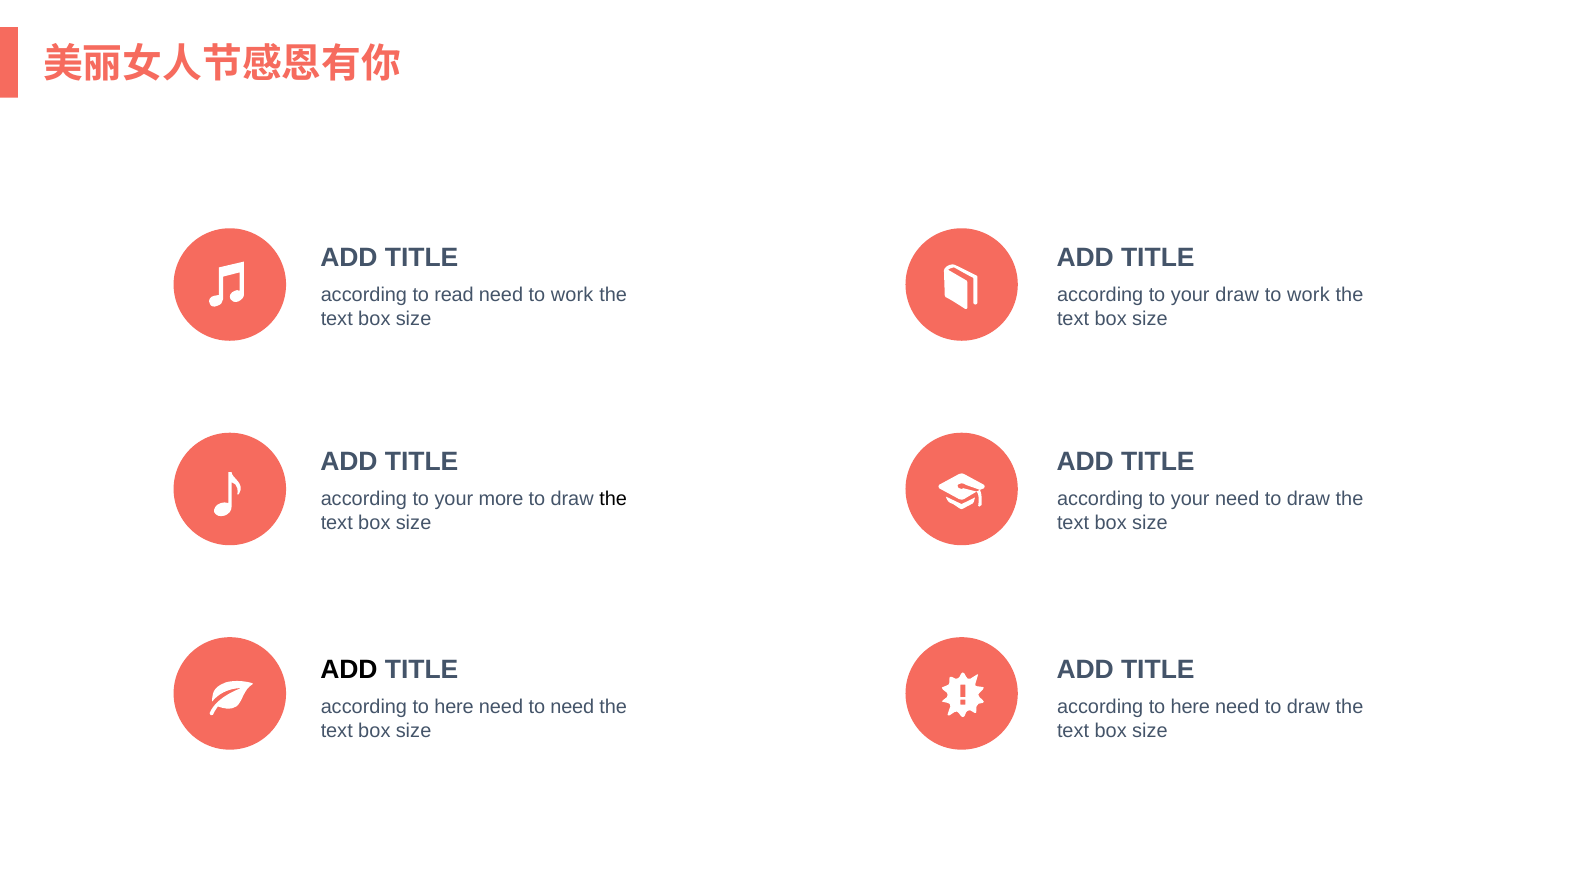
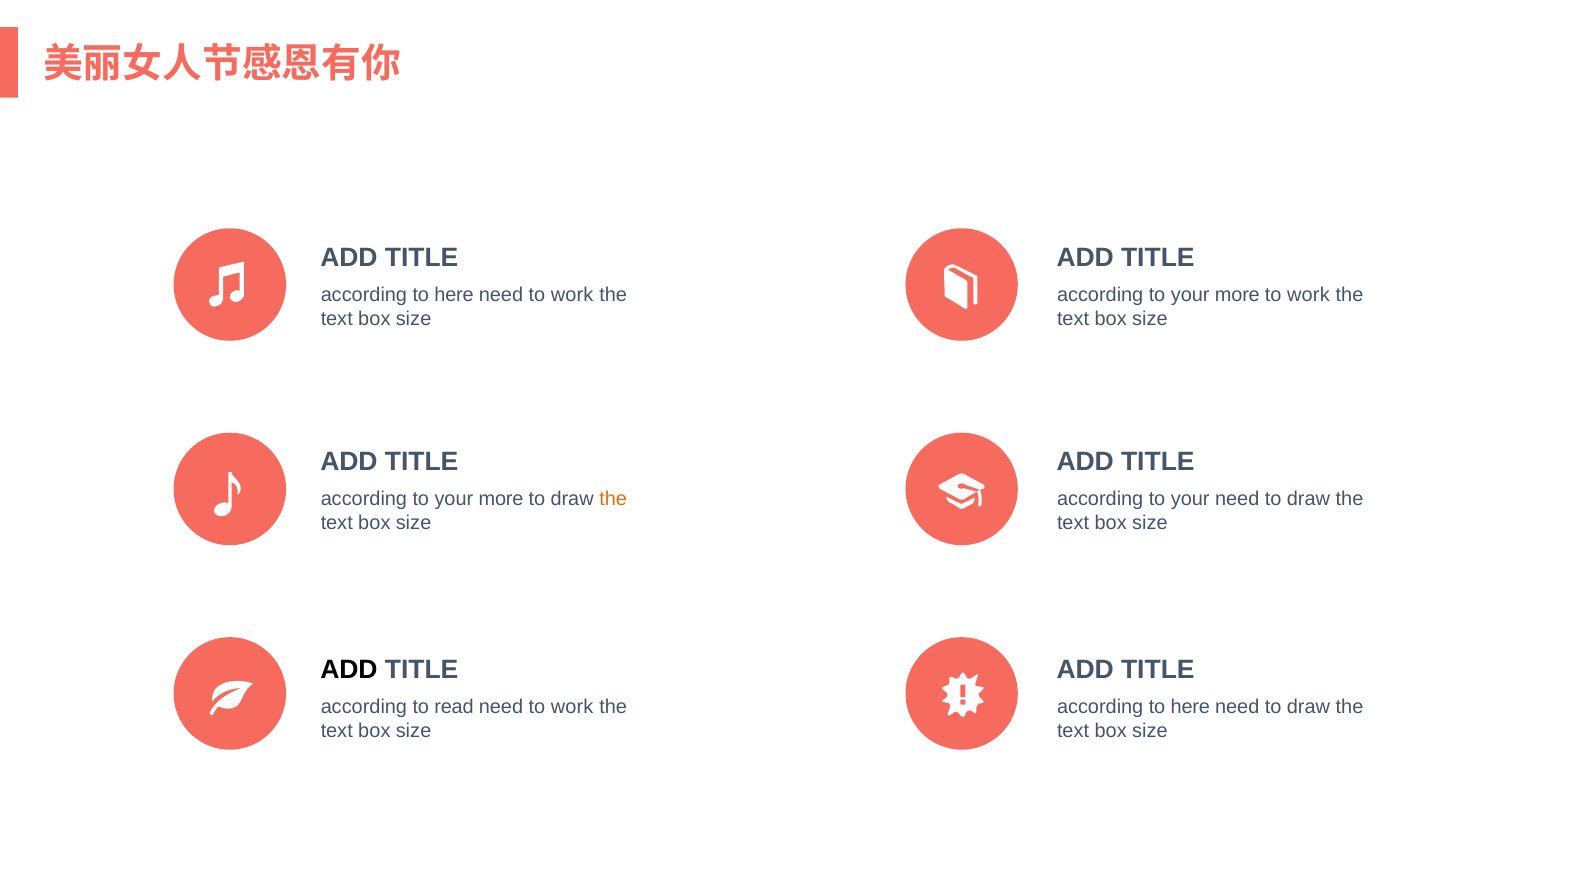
read at (454, 295): read -> here
draw at (1237, 295): draw -> more
the at (613, 499) colour: black -> orange
here at (454, 707): here -> read
need at (572, 707): need -> work
